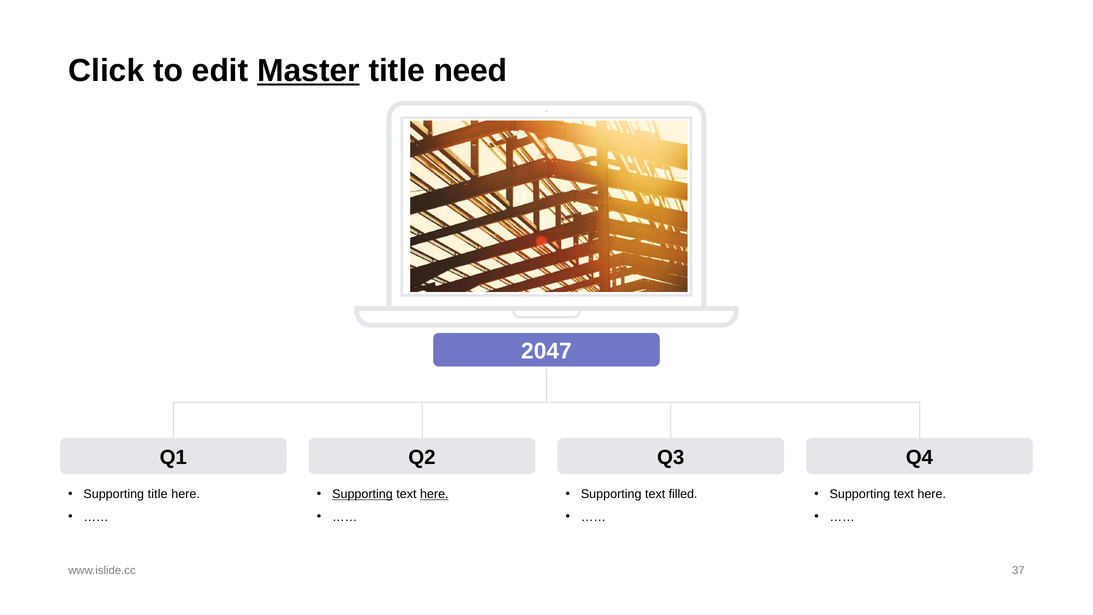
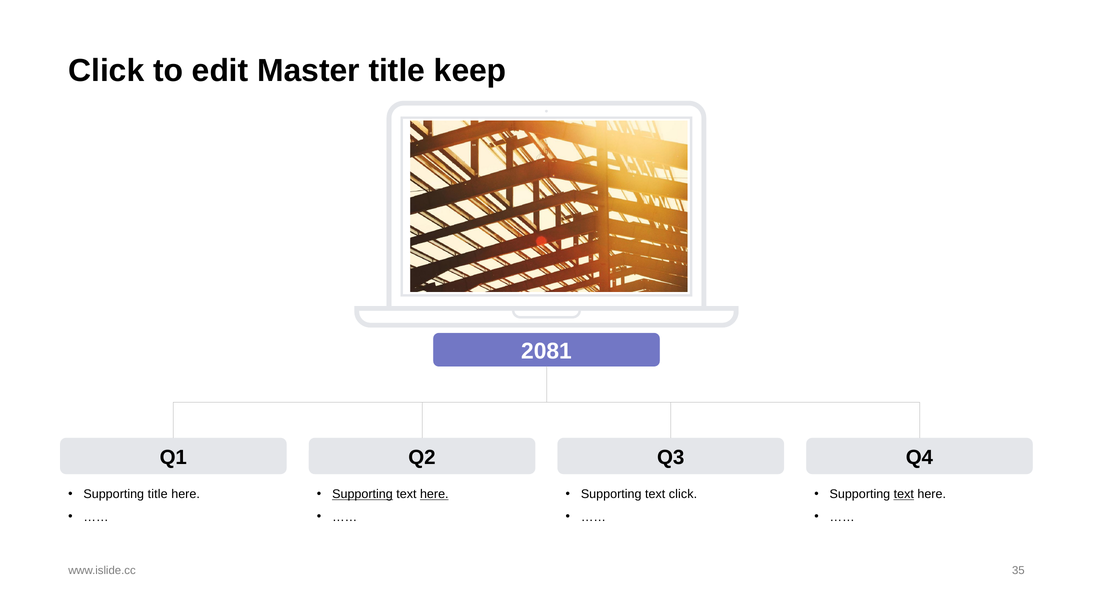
Master underline: present -> none
need: need -> keep
2047: 2047 -> 2081
text filled: filled -> click
text at (904, 494) underline: none -> present
37: 37 -> 35
